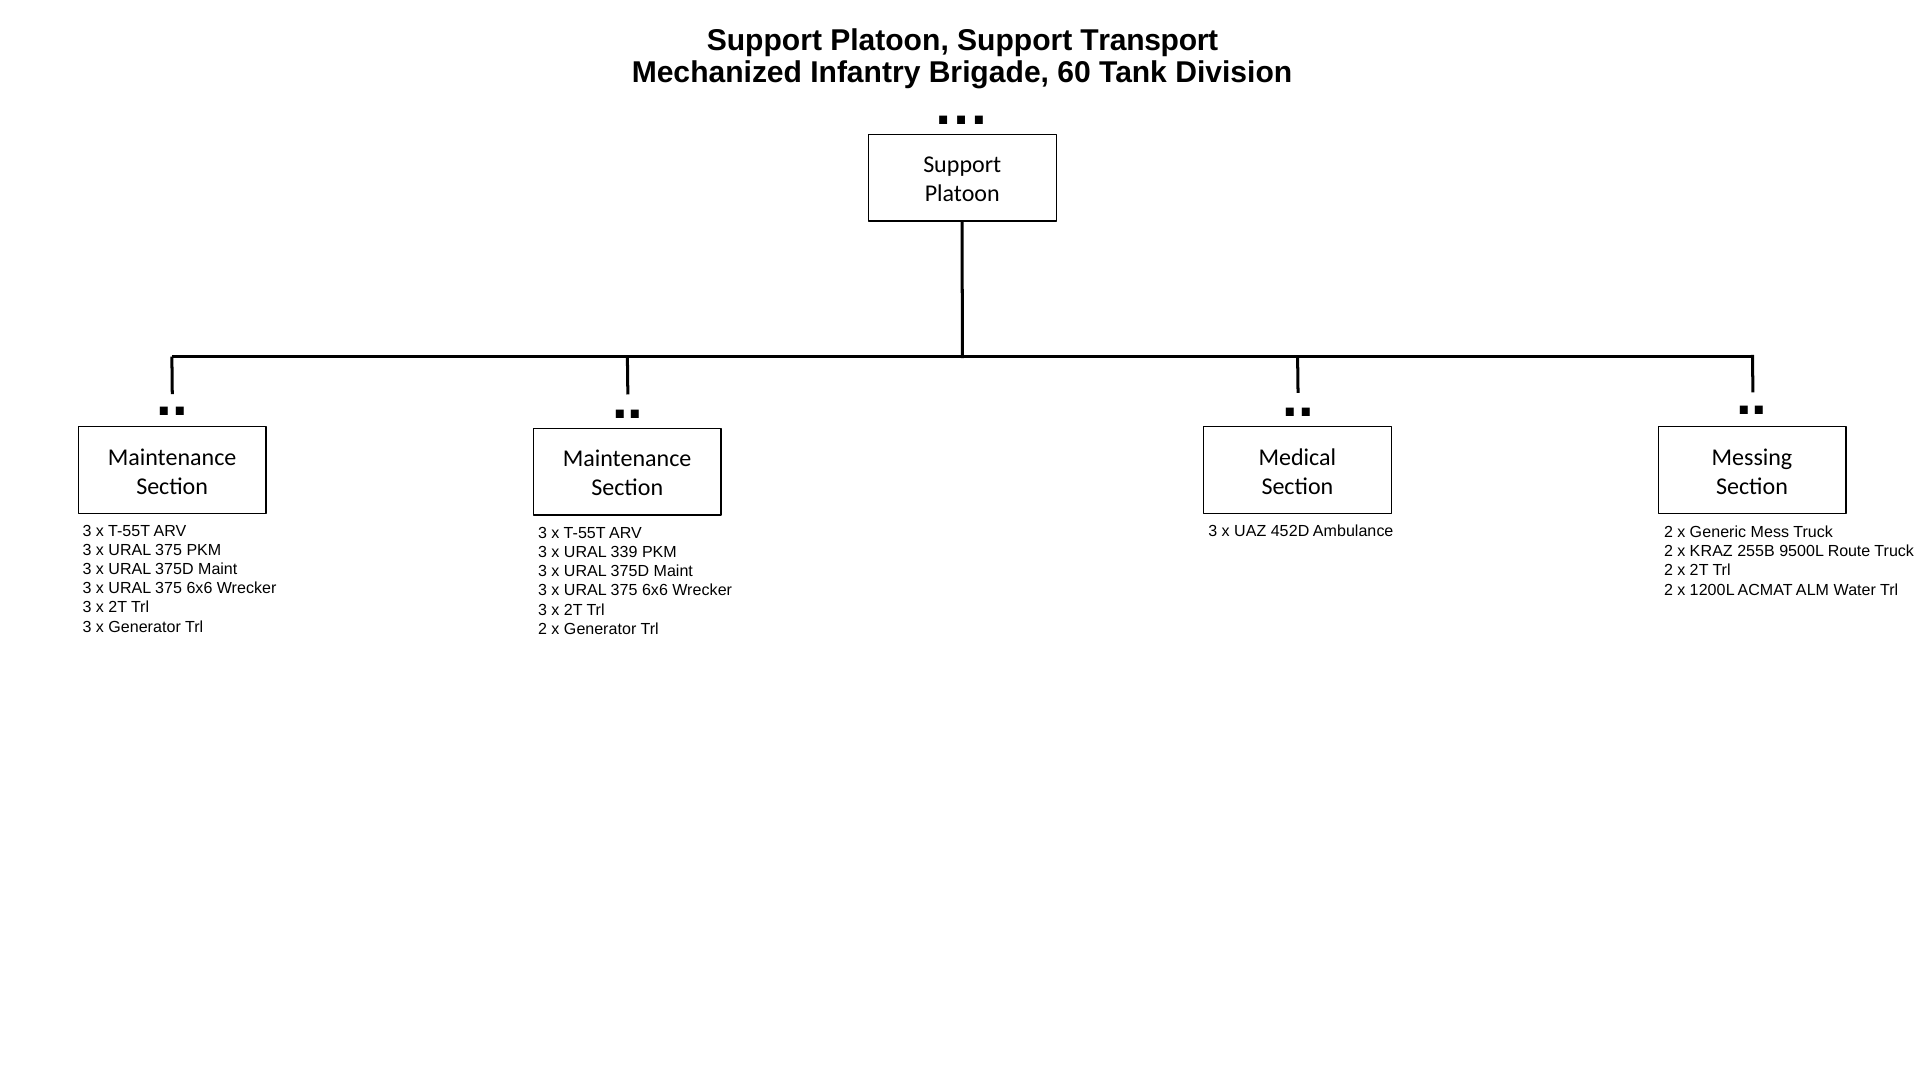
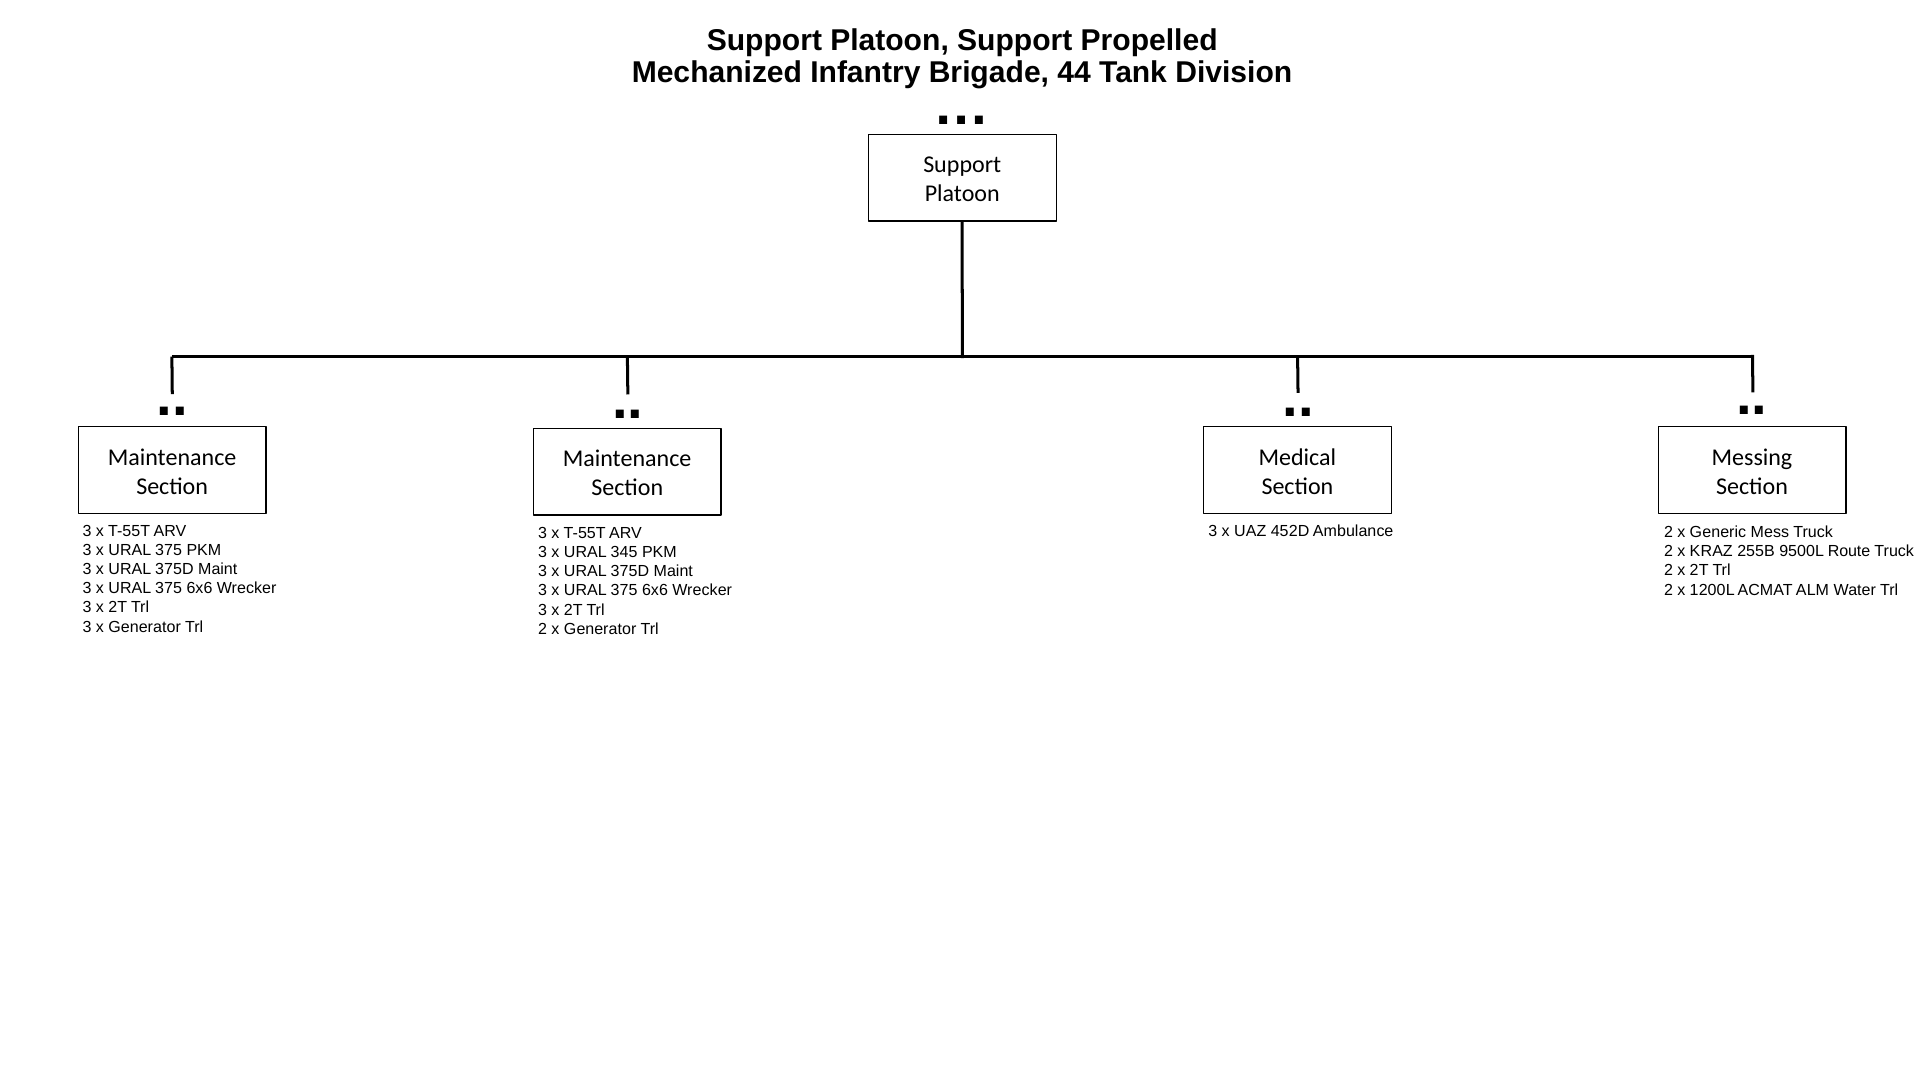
Transport: Transport -> Propelled
60: 60 -> 44
339: 339 -> 345
